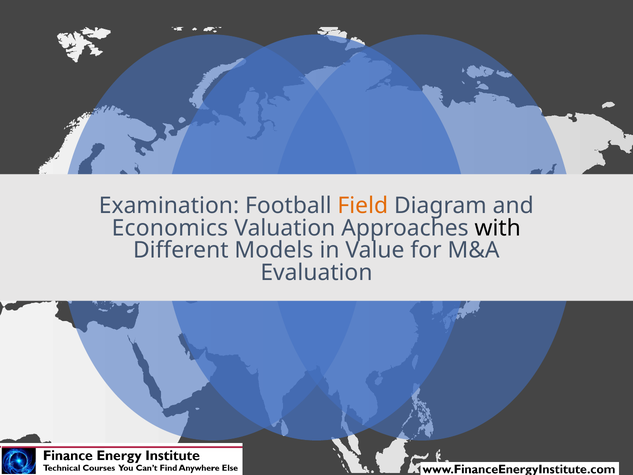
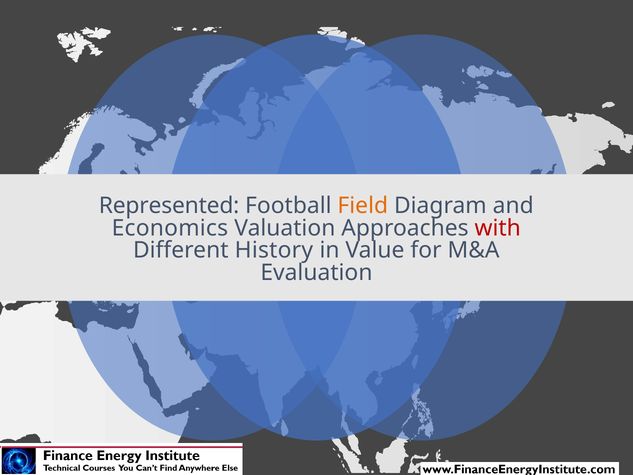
Examination: Examination -> Represented
with colour: black -> red
Models: Models -> History
